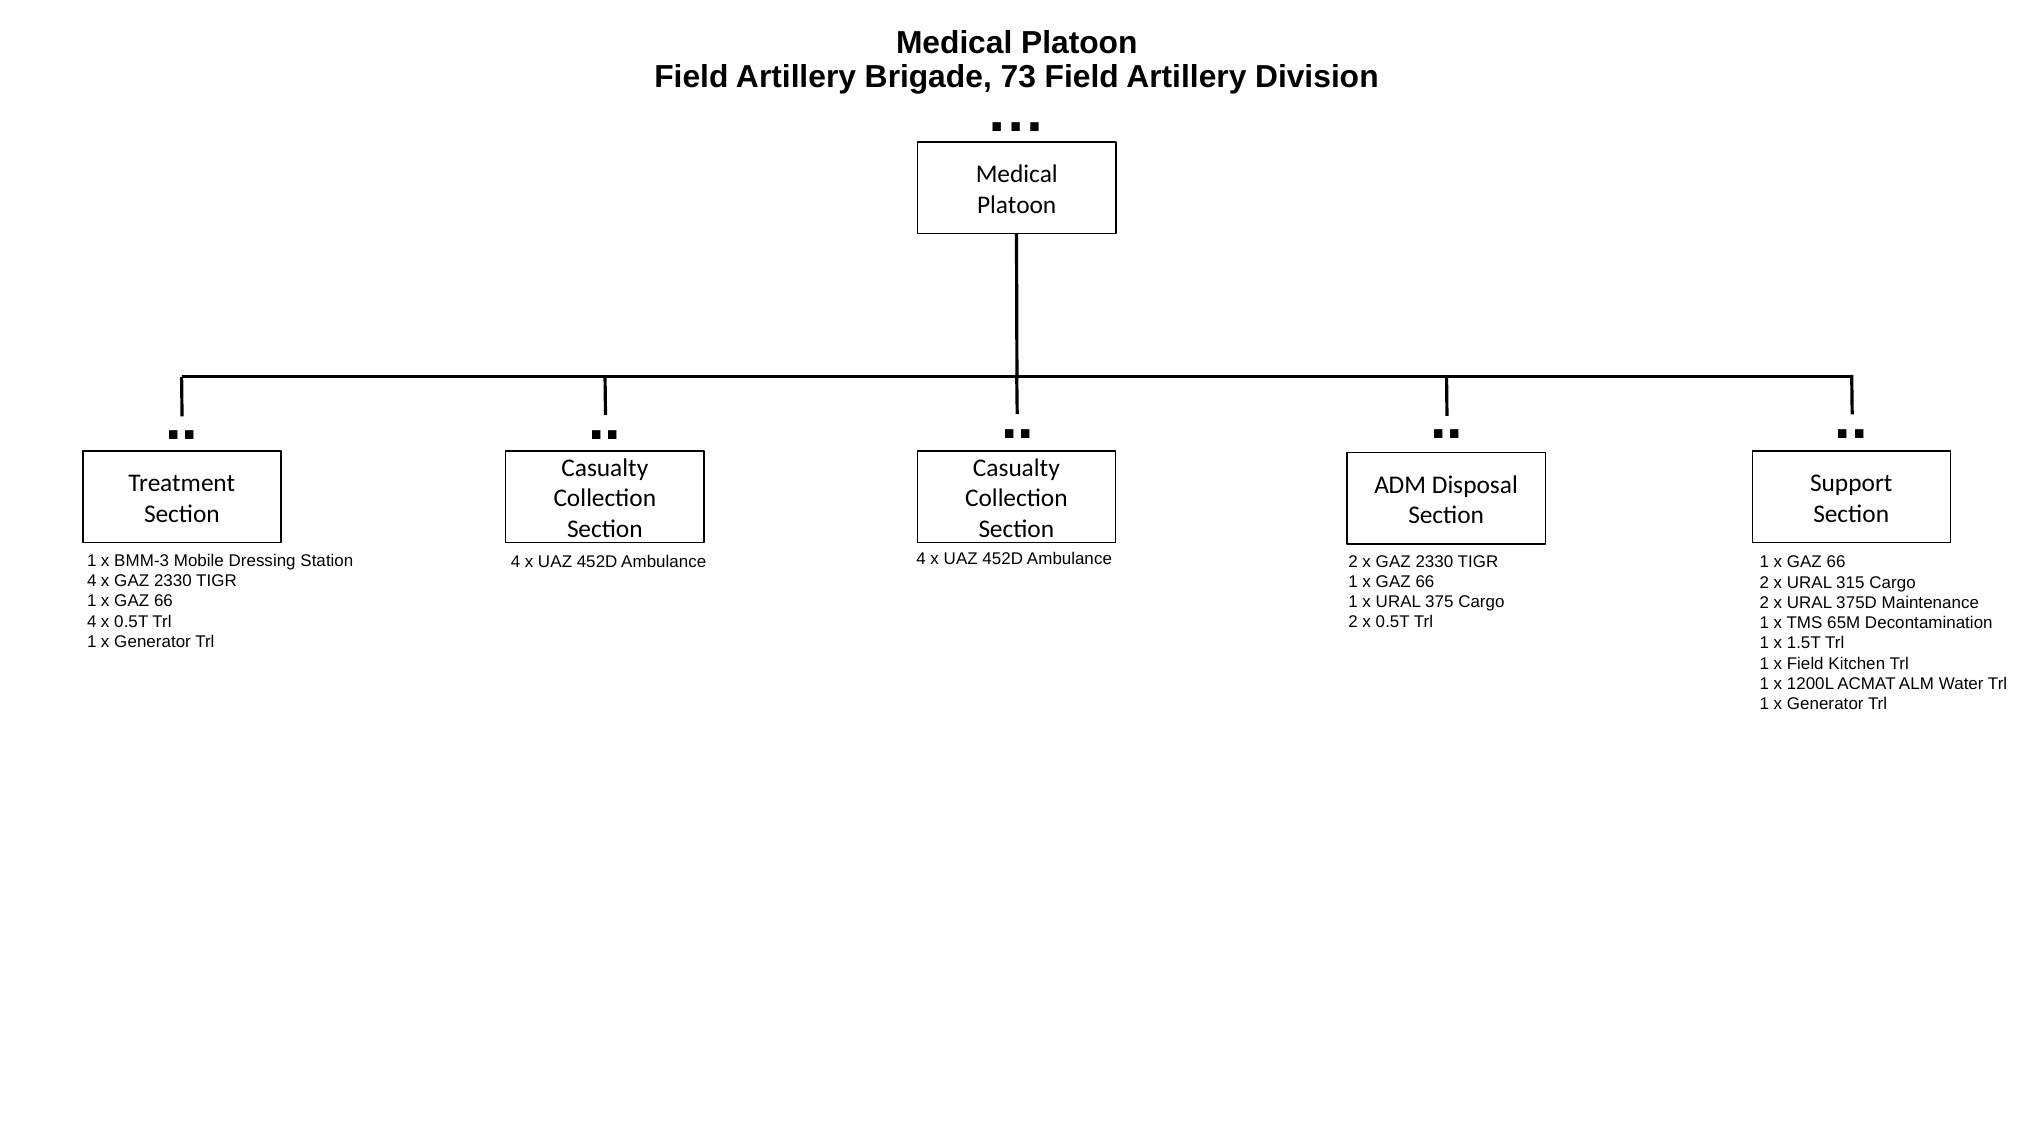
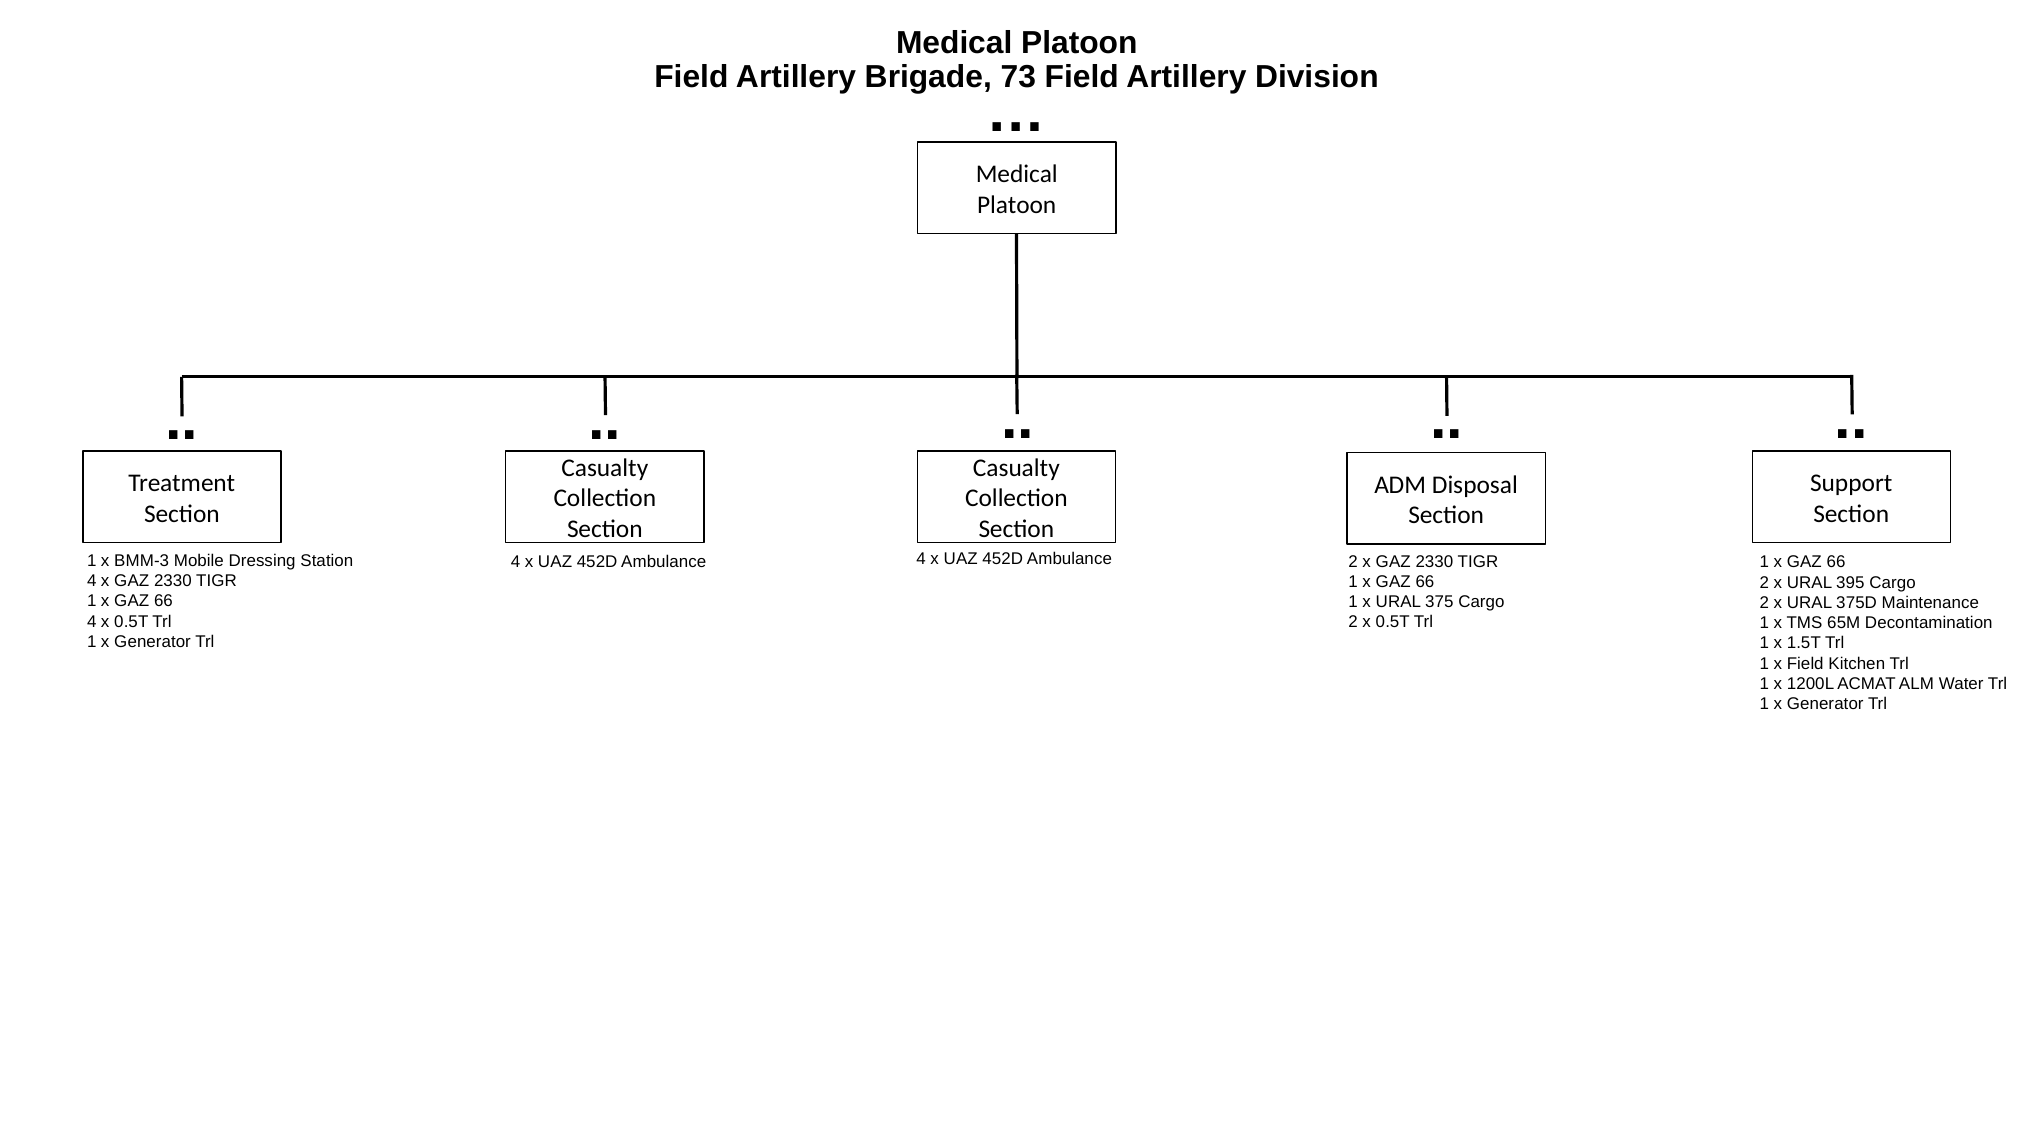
315: 315 -> 395
